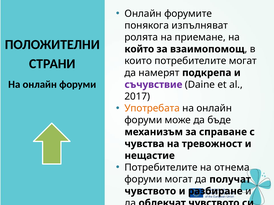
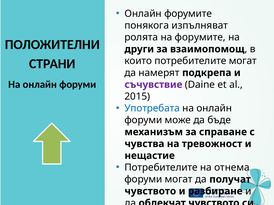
на приемане: приемане -> форумите
който: който -> други
2017: 2017 -> 2015
Употребата colour: orange -> blue
